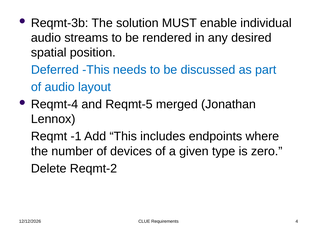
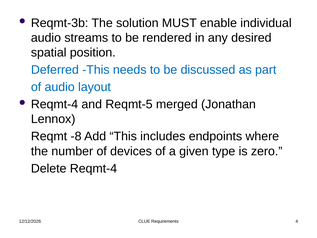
-1: -1 -> -8
Delete Reqmt-2: Reqmt-2 -> Reqmt-4
